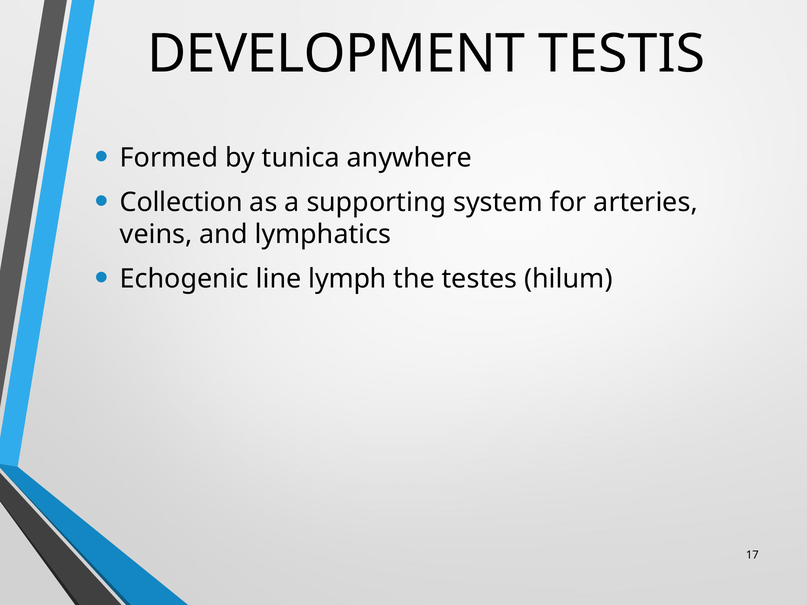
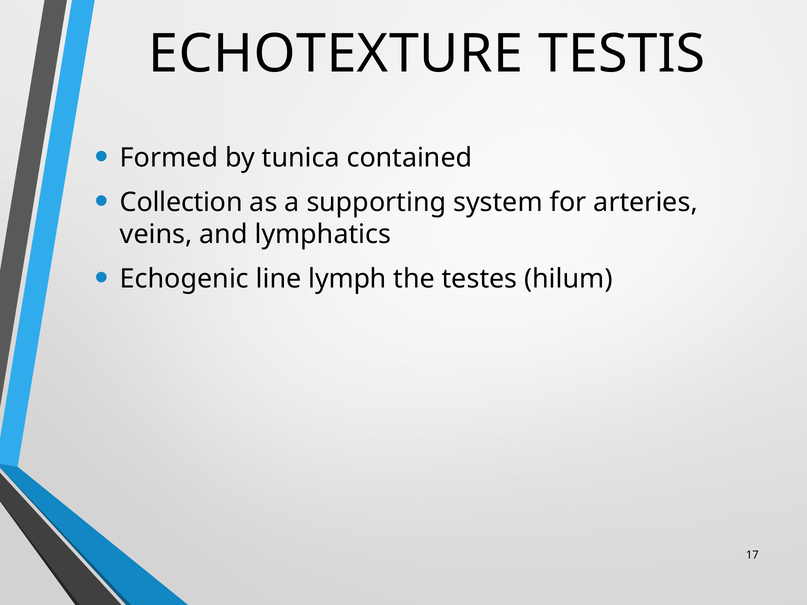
DEVELOPMENT: DEVELOPMENT -> ECHOTEXTURE
anywhere: anywhere -> contained
